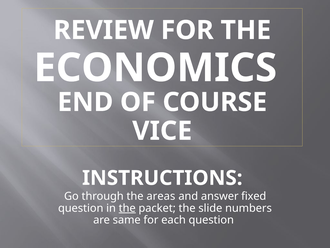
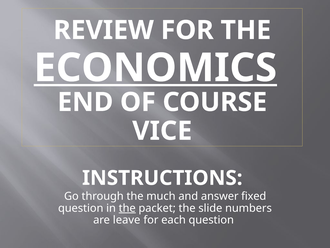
ECONOMICS underline: none -> present
areas: areas -> much
same: same -> leave
